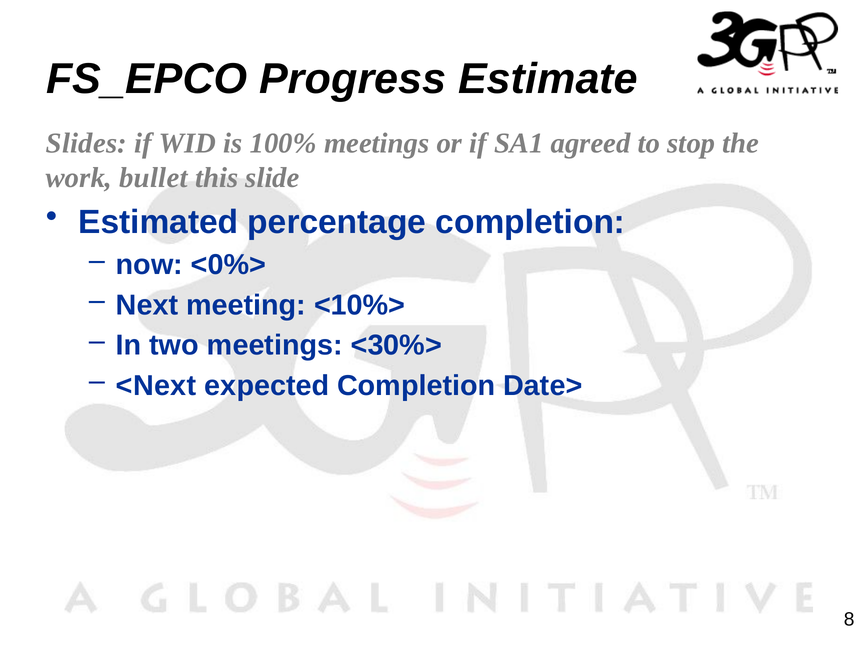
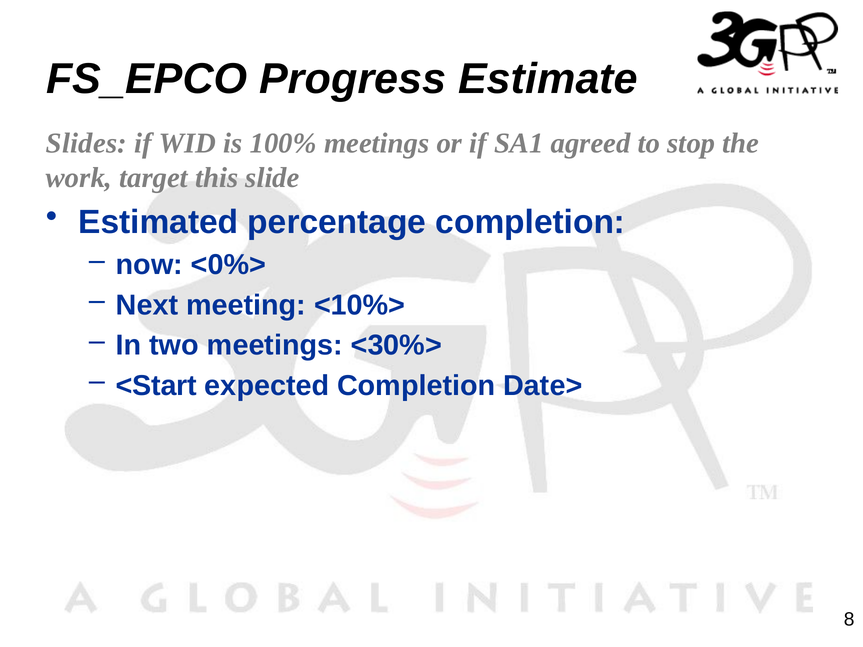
bullet: bullet -> target
<Next: <Next -> <Start
